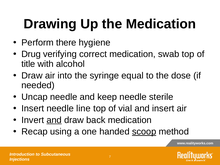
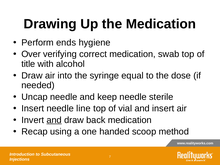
there: there -> ends
Drug: Drug -> Over
scoop underline: present -> none
